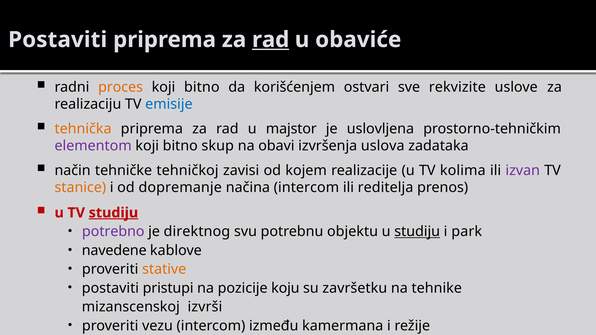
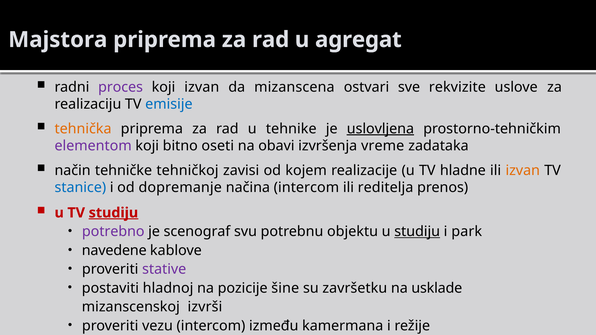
Postaviti at (58, 40): Postaviti -> Majstora
rad at (271, 40) underline: present -> none
obaviće: obaviće -> agregat
proces colour: orange -> purple
bitno at (202, 87): bitno -> izvan
korišćenjem: korišćenjem -> mizanscena
majstor: majstor -> tehnike
uslovljena underline: none -> present
skup: skup -> oseti
uslova: uslova -> vreme
kolima: kolima -> hladne
izvan at (523, 170) colour: purple -> orange
stanice colour: orange -> blue
direktnog: direktnog -> scenograf
stative colour: orange -> purple
pristupi: pristupi -> hladnoj
koju: koju -> šine
tehnike: tehnike -> usklade
